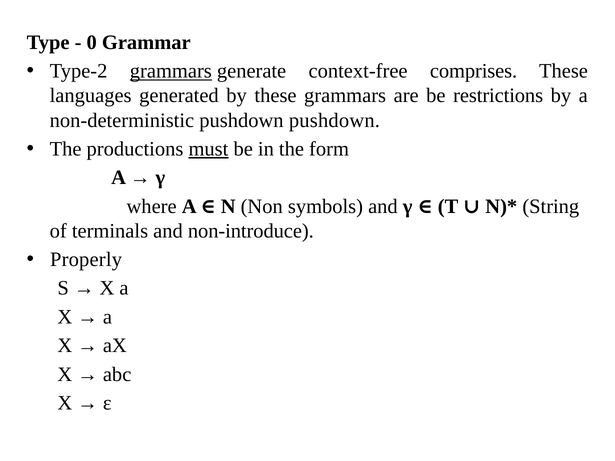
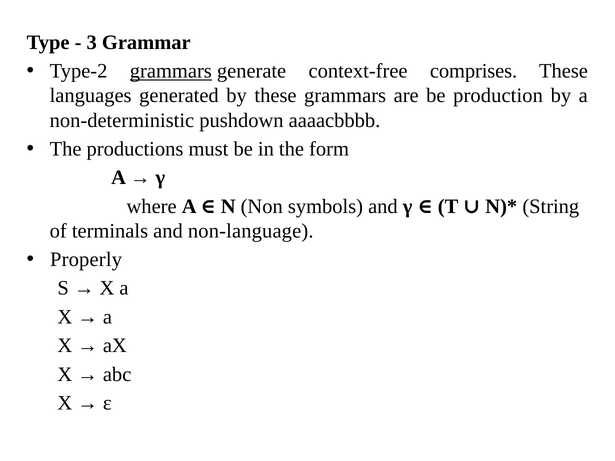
0: 0 -> 3
restrictions: restrictions -> production
pushdown pushdown: pushdown -> aaaacbbbb
must underline: present -> none
non-introduce: non-introduce -> non-language
